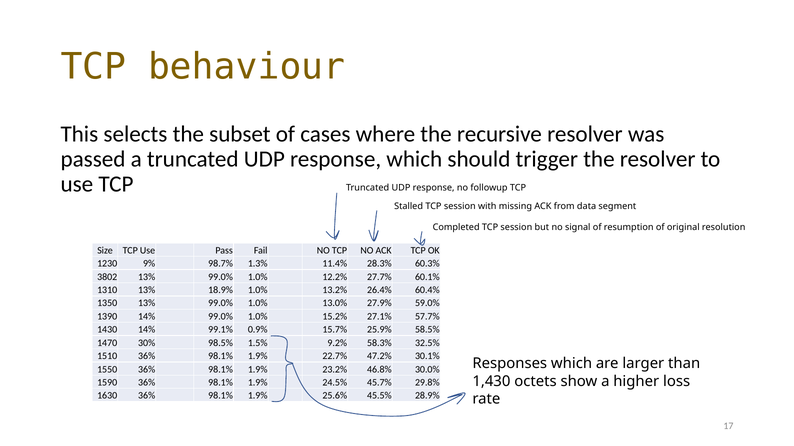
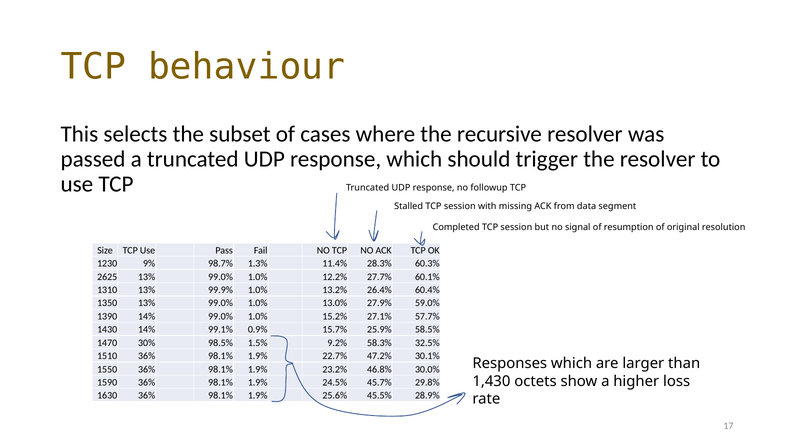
3802: 3802 -> 2625
18.9%: 18.9% -> 99.9%
